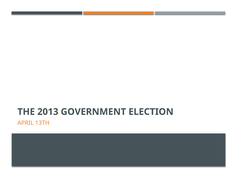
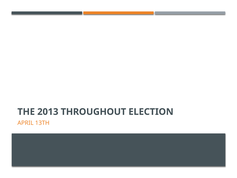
GOVERNMENT: GOVERNMENT -> THROUGHOUT
